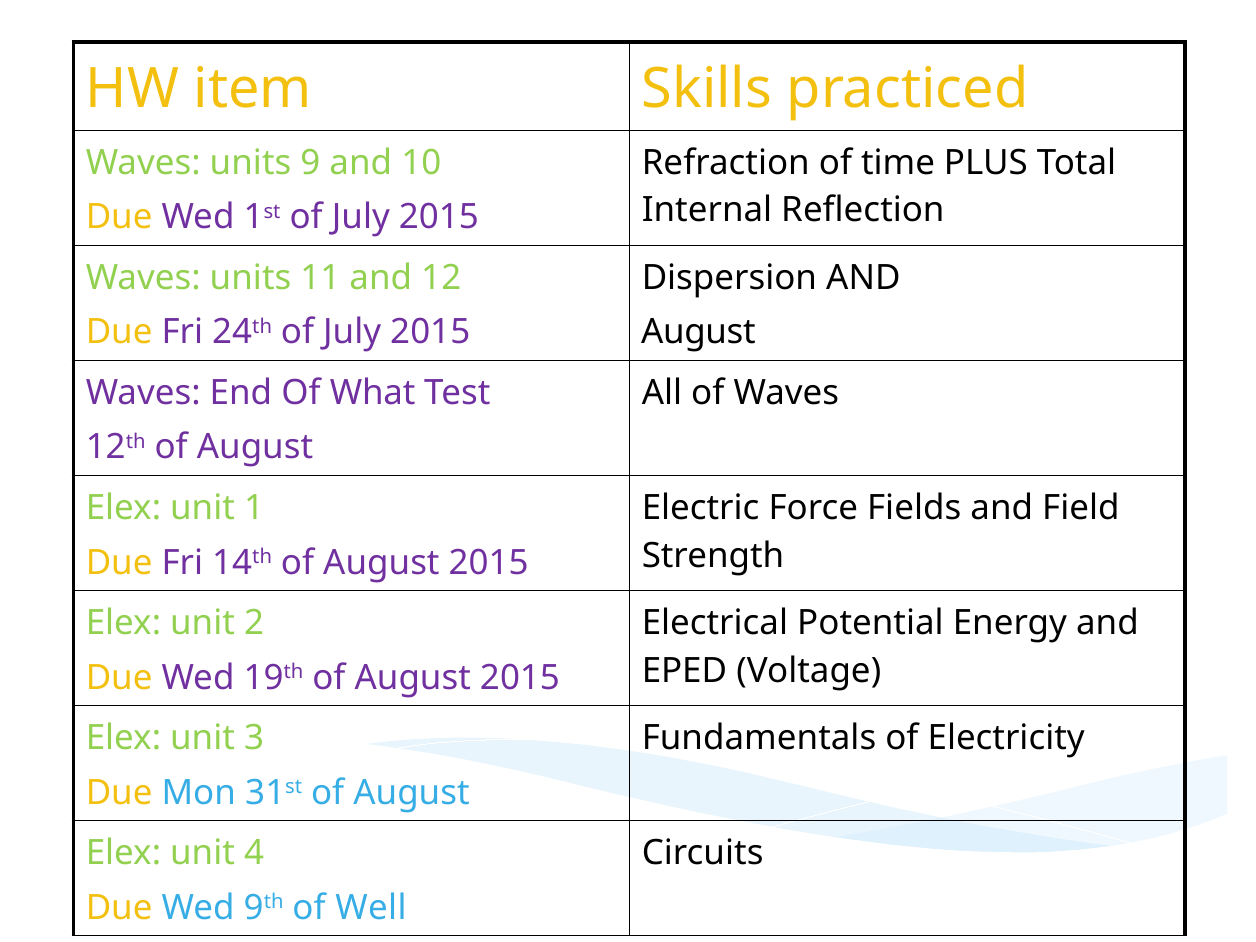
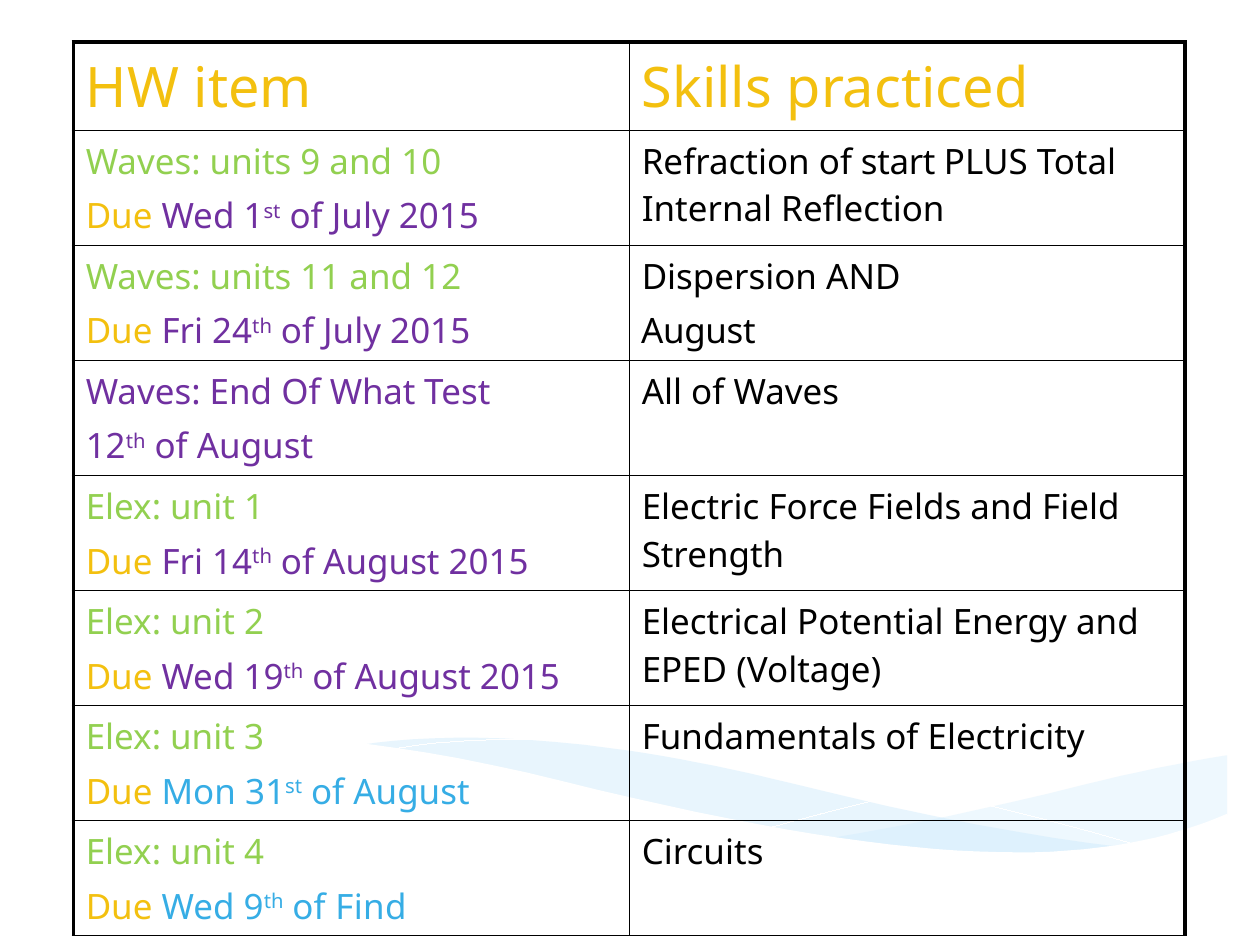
time: time -> start
Well: Well -> Find
